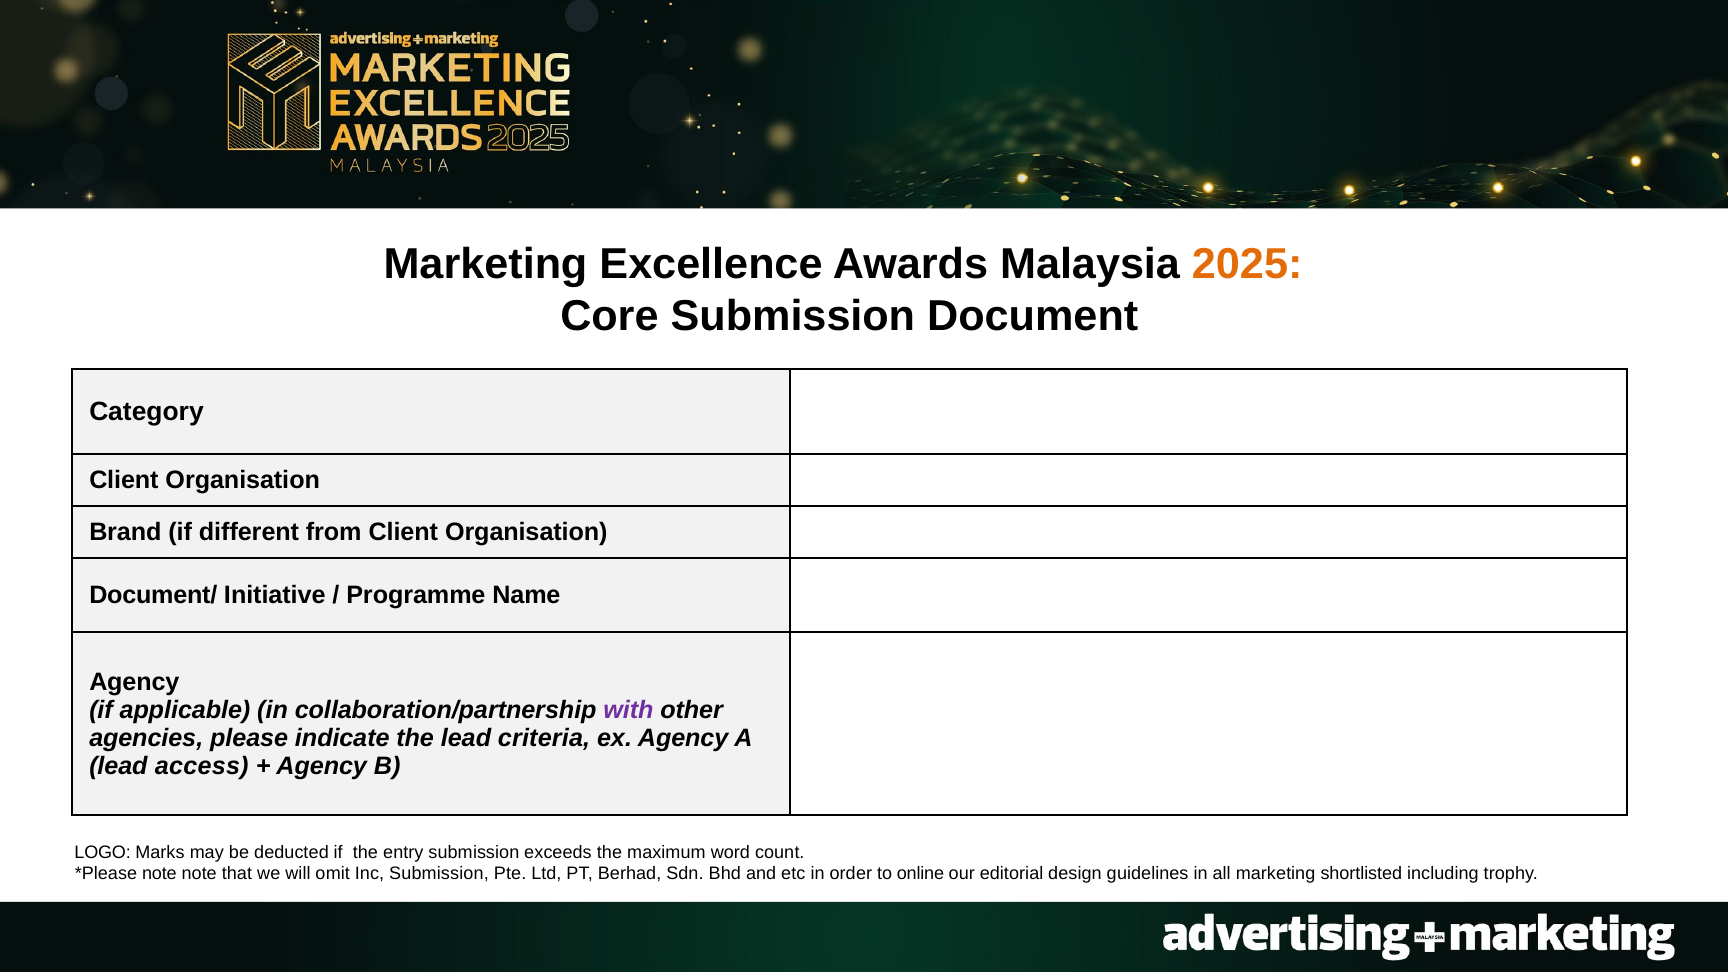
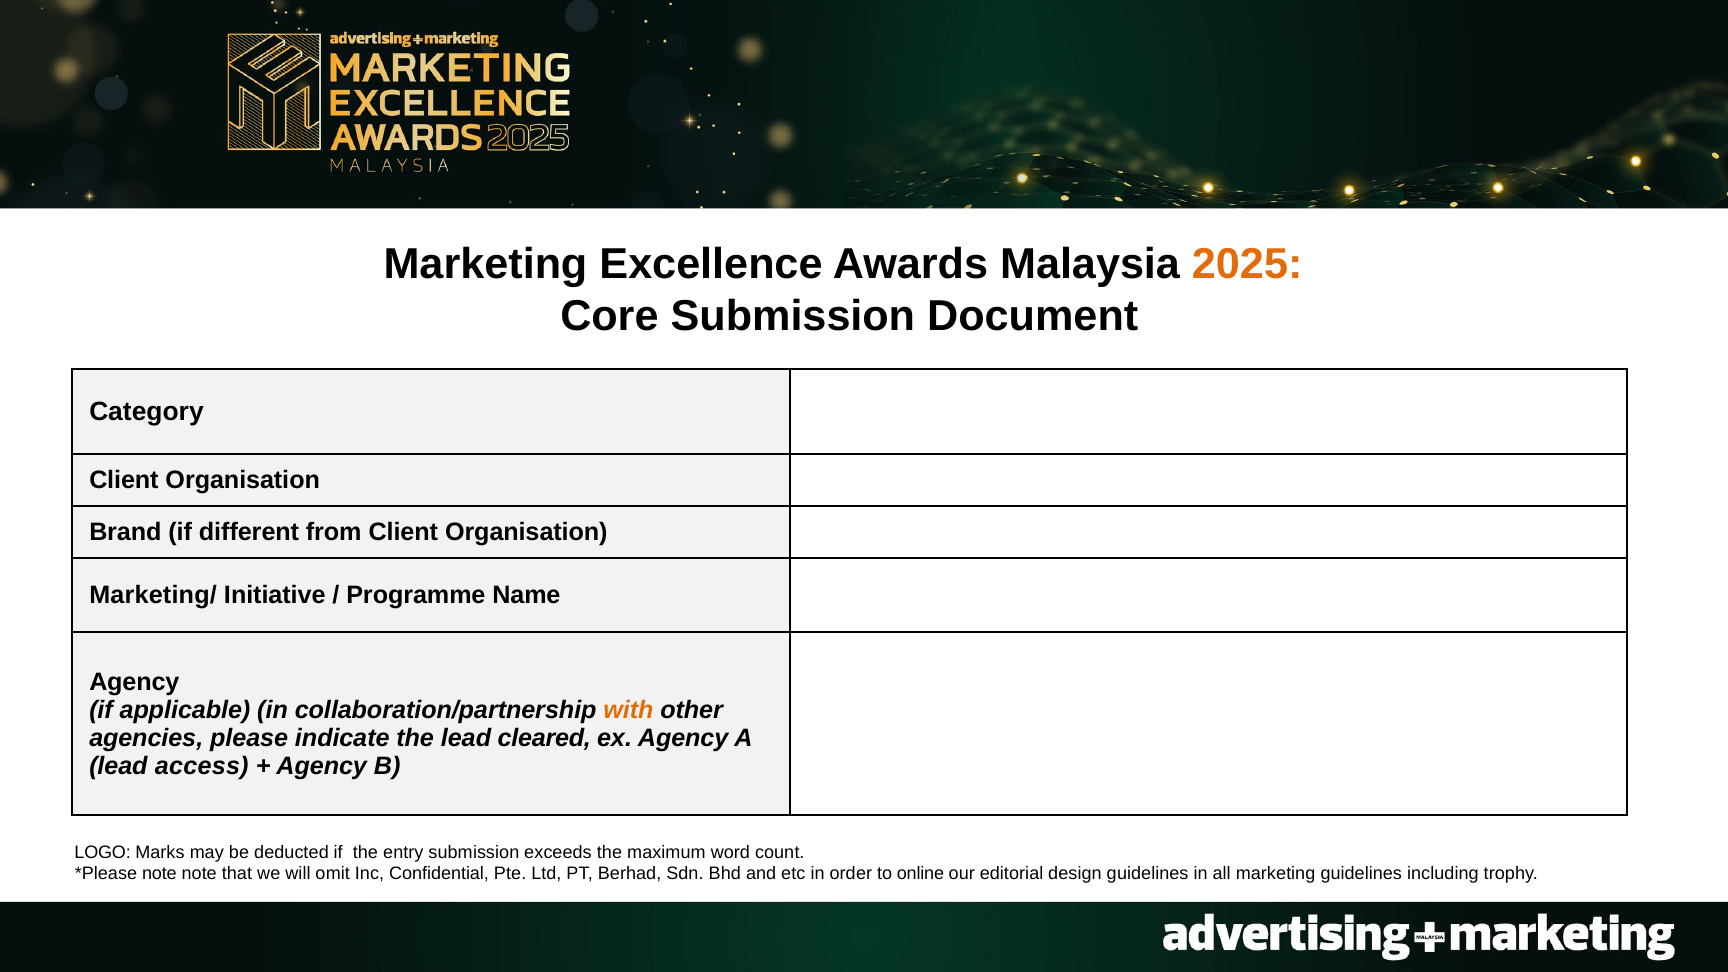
Document/: Document/ -> Marketing/
with colour: purple -> orange
criteria: criteria -> cleared
Inc Submission: Submission -> Confidential
marketing shortlisted: shortlisted -> guidelines
